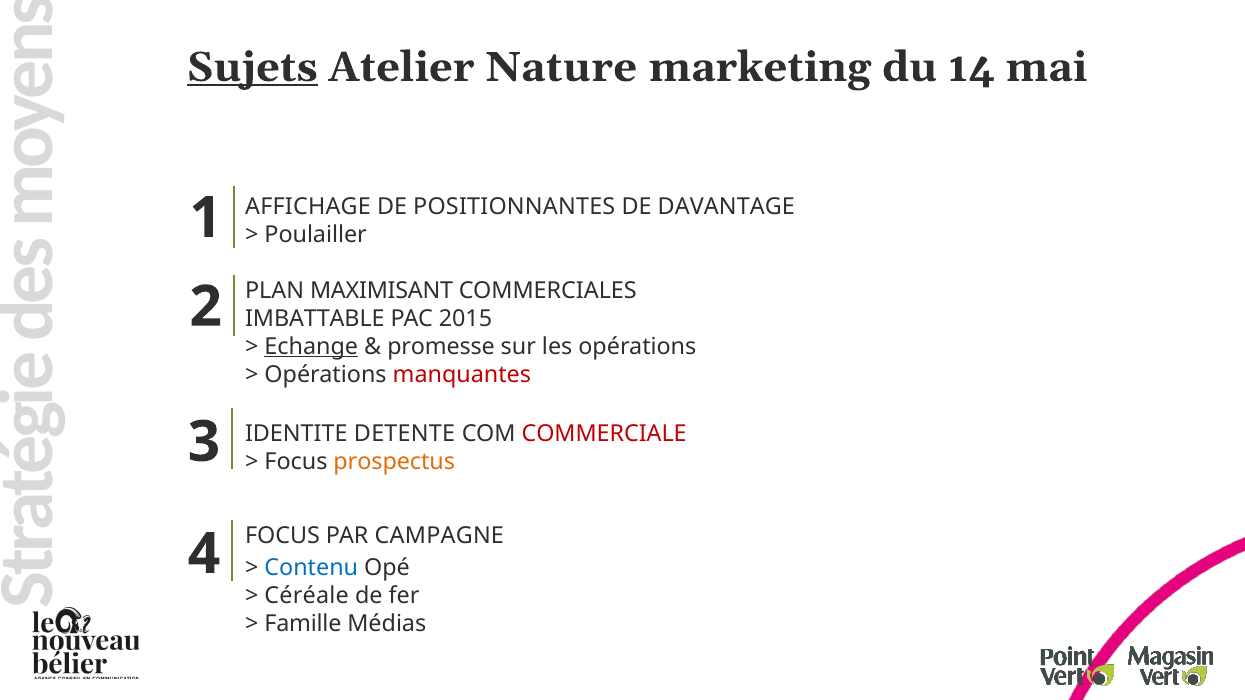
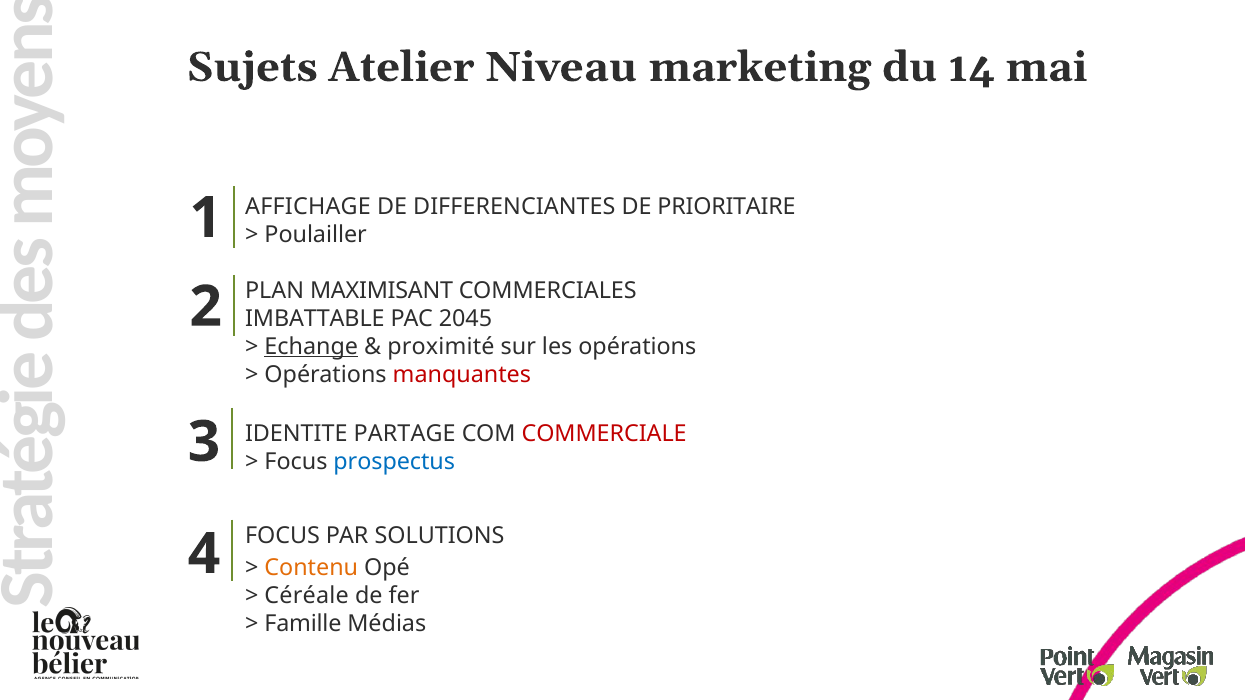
Sujets underline: present -> none
Nature: Nature -> Niveau
POSITIONNANTES: POSITIONNANTES -> DIFFERENCIANTES
DAVANTAGE: DAVANTAGE -> PRIORITAIRE
2015: 2015 -> 2045
promesse: promesse -> proximité
DETENTE: DETENTE -> PARTAGE
prospectus colour: orange -> blue
CAMPAGNE: CAMPAGNE -> SOLUTIONS
Contenu colour: blue -> orange
